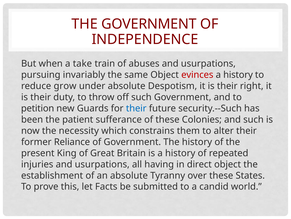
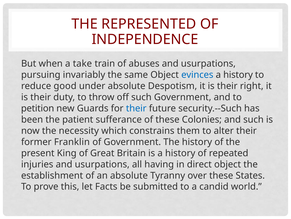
THE GOVERNMENT: GOVERNMENT -> REPRESENTED
evinces colour: red -> blue
grow: grow -> good
Reliance: Reliance -> Franklin
